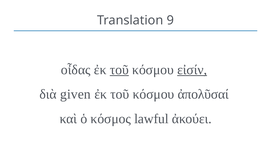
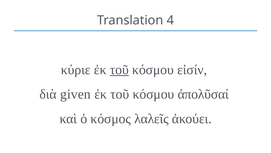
9: 9 -> 4
οἶδας: οἶδας -> κύριε
εἰσίν underline: present -> none
lawful: lawful -> λαλεῖς
